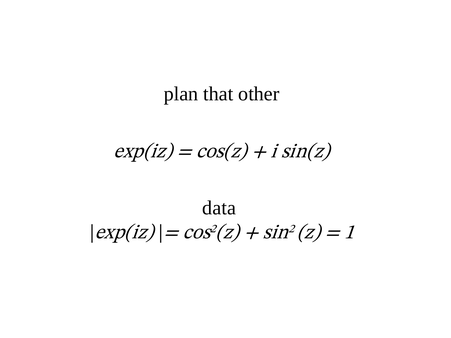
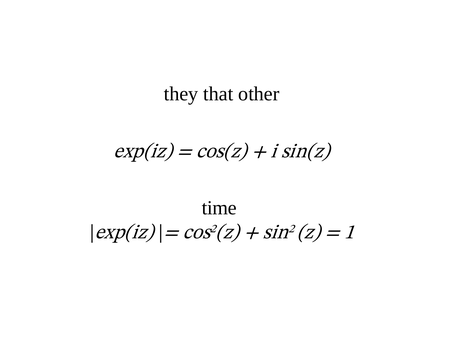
plan: plan -> they
data: data -> time
